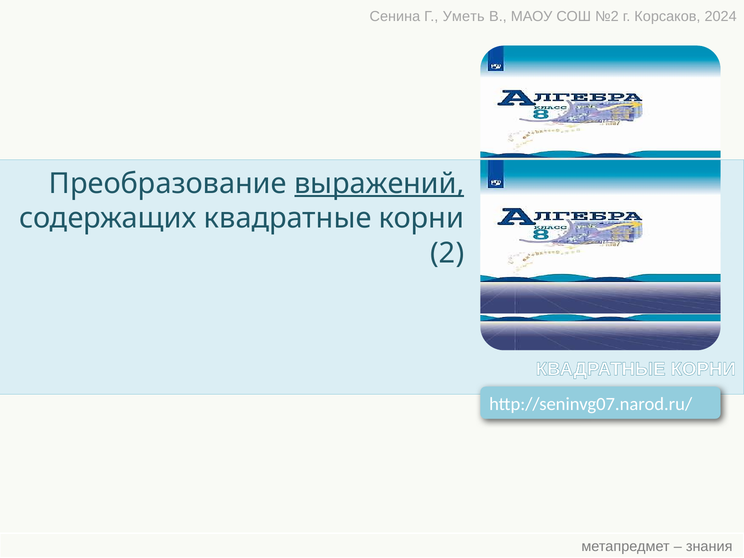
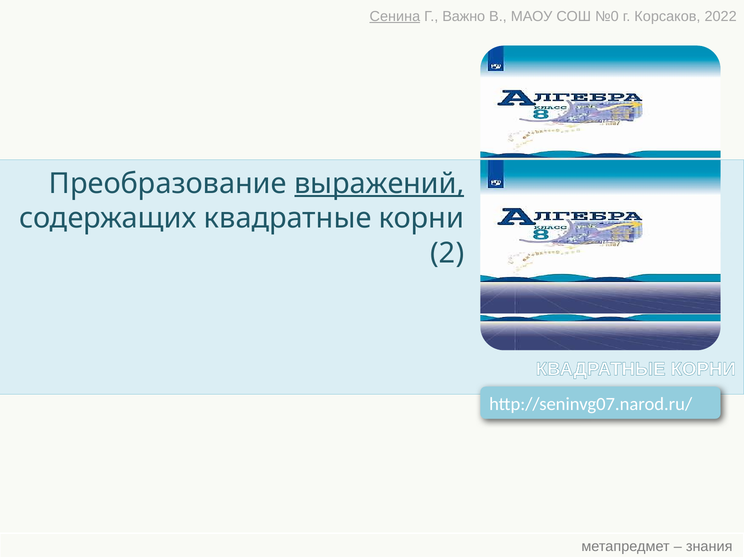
Сенина underline: none -> present
Уметь: Уметь -> Важно
№2: №2 -> №0
2024: 2024 -> 2022
